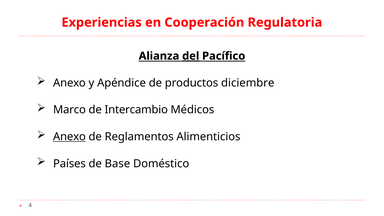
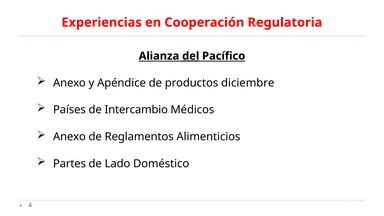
Marco: Marco -> Países
Anexo at (69, 137) underline: present -> none
Países: Países -> Partes
Base: Base -> Lado
